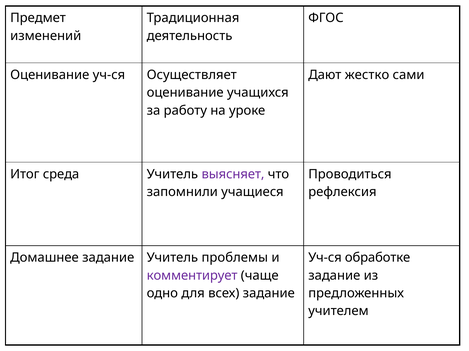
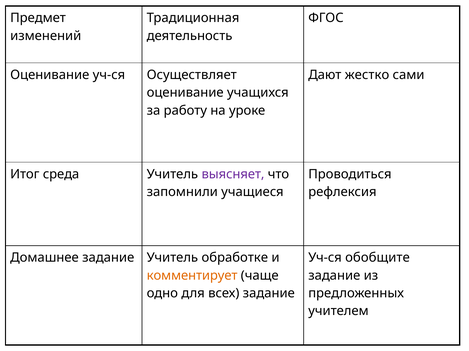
проблемы: проблемы -> обработке
обработке: обработке -> обобщите
комментирует colour: purple -> orange
